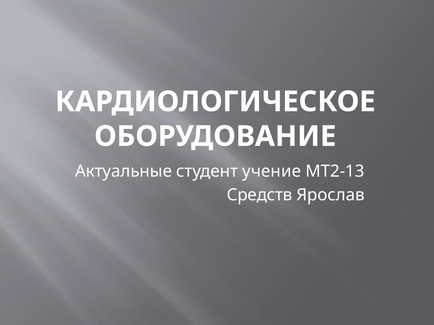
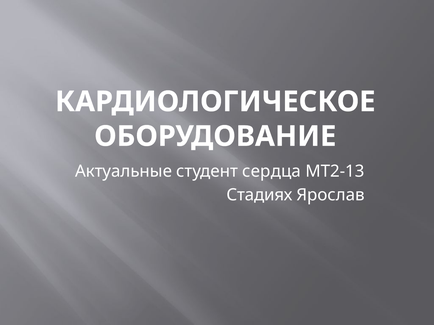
учение: учение -> сердца
Средств: Средств -> Стадиях
